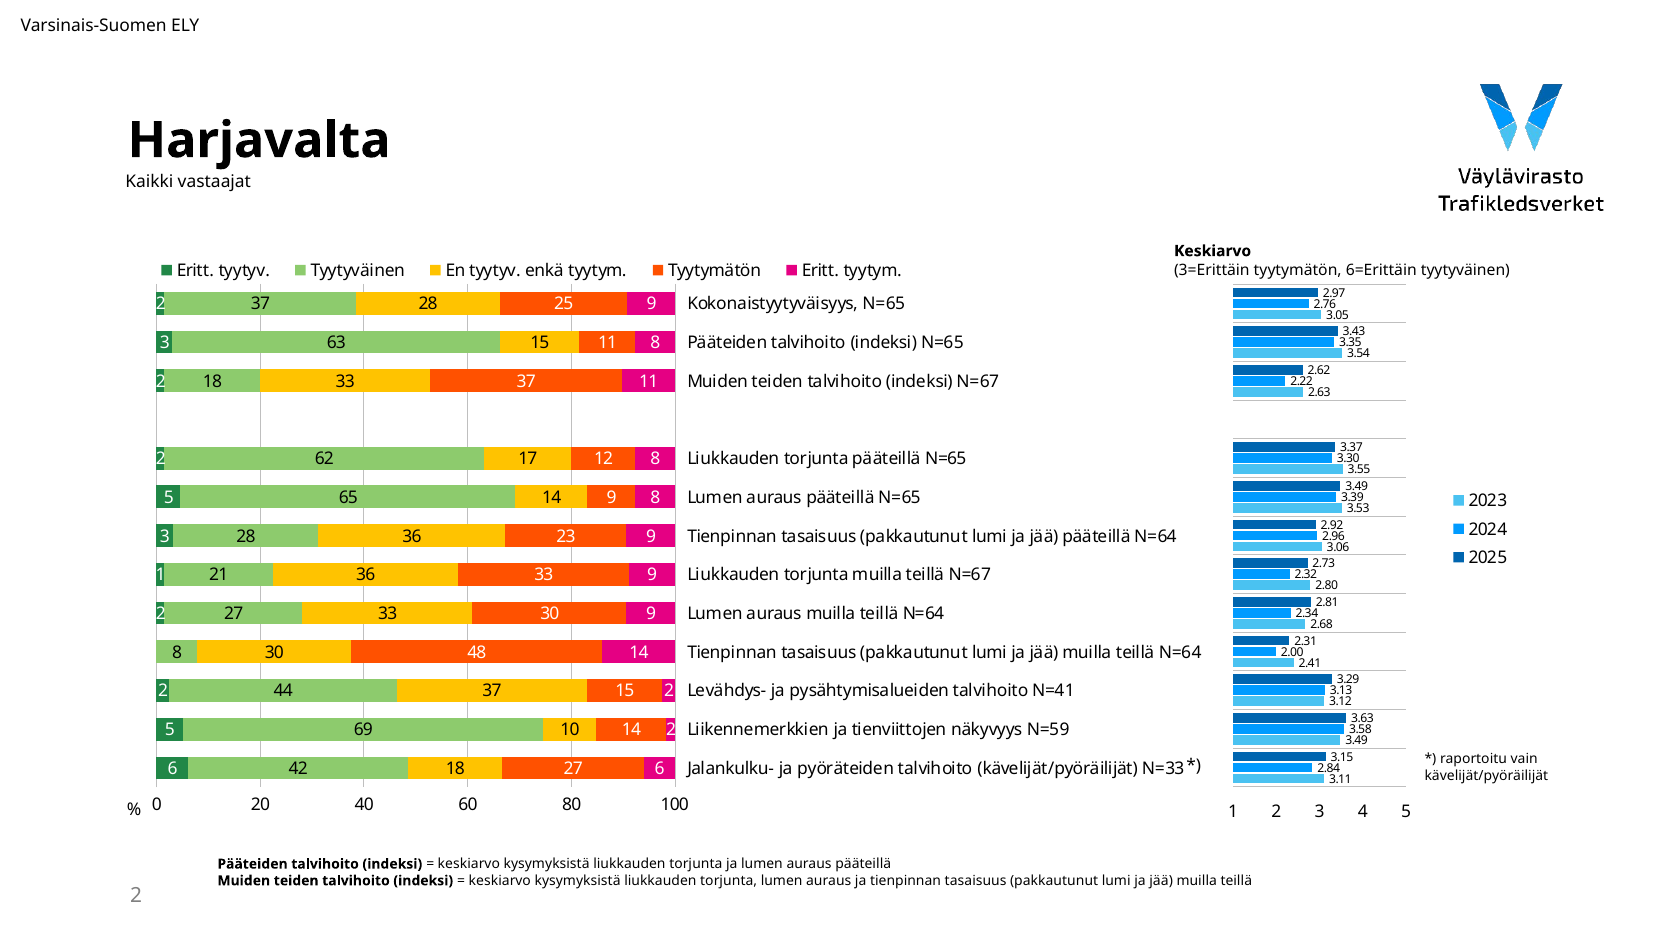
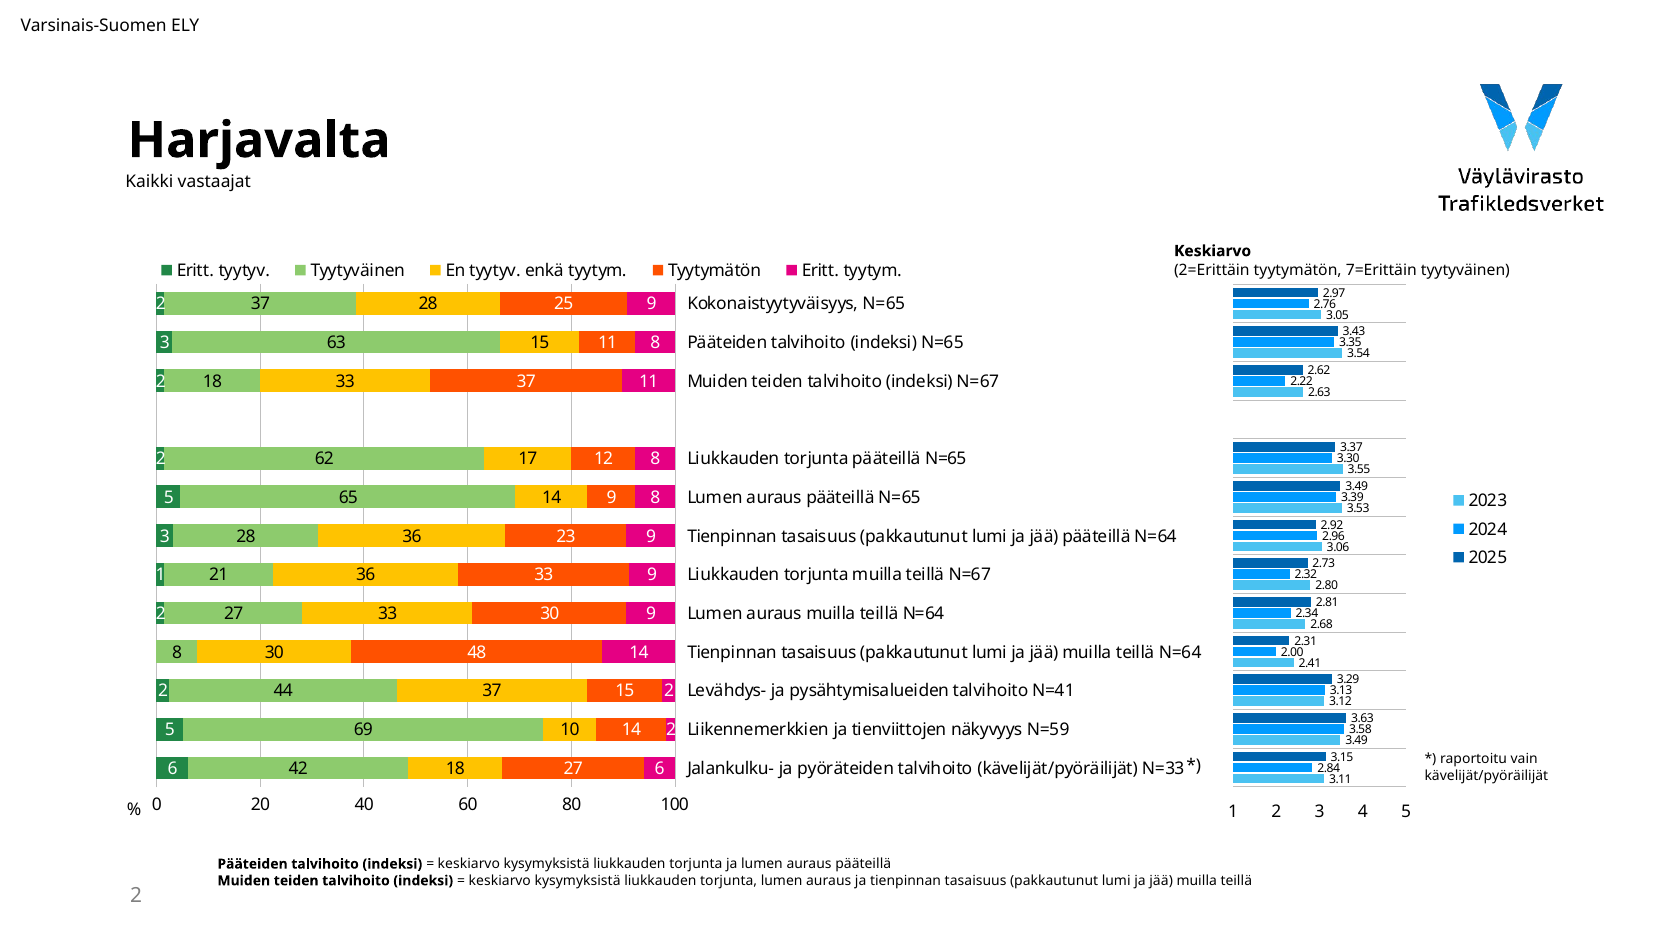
3=Erittäin: 3=Erittäin -> 2=Erittäin
6=Erittäin: 6=Erittäin -> 7=Erittäin
